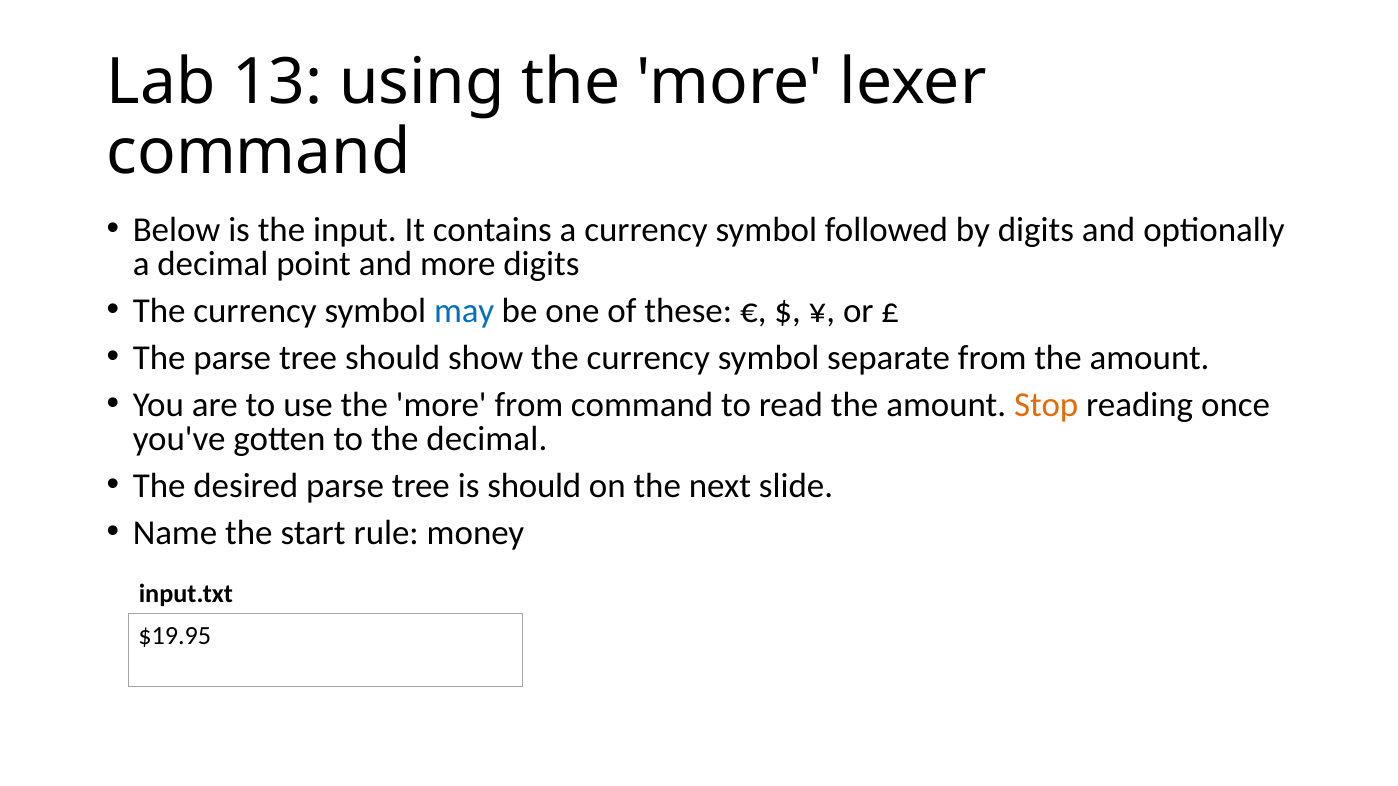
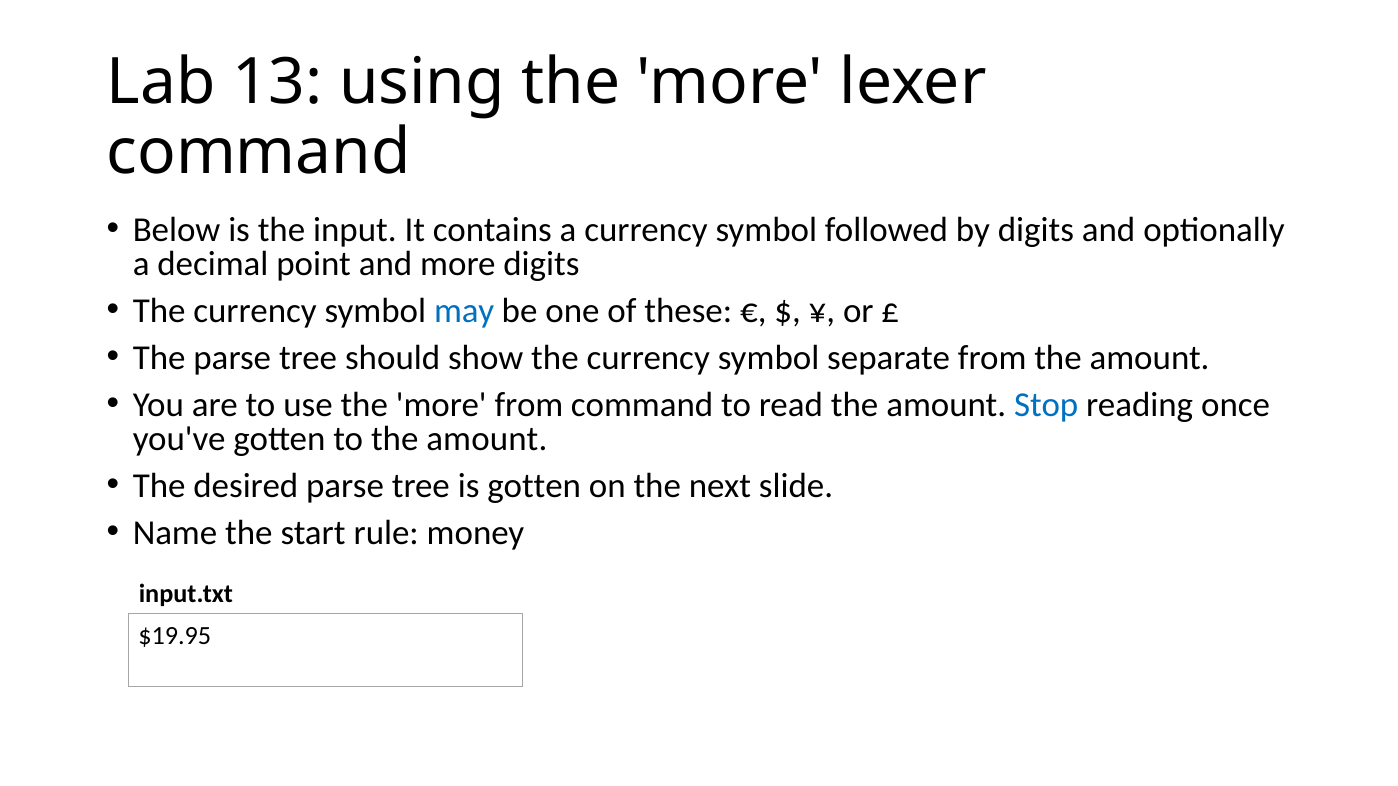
Stop colour: orange -> blue
to the decimal: decimal -> amount
is should: should -> gotten
